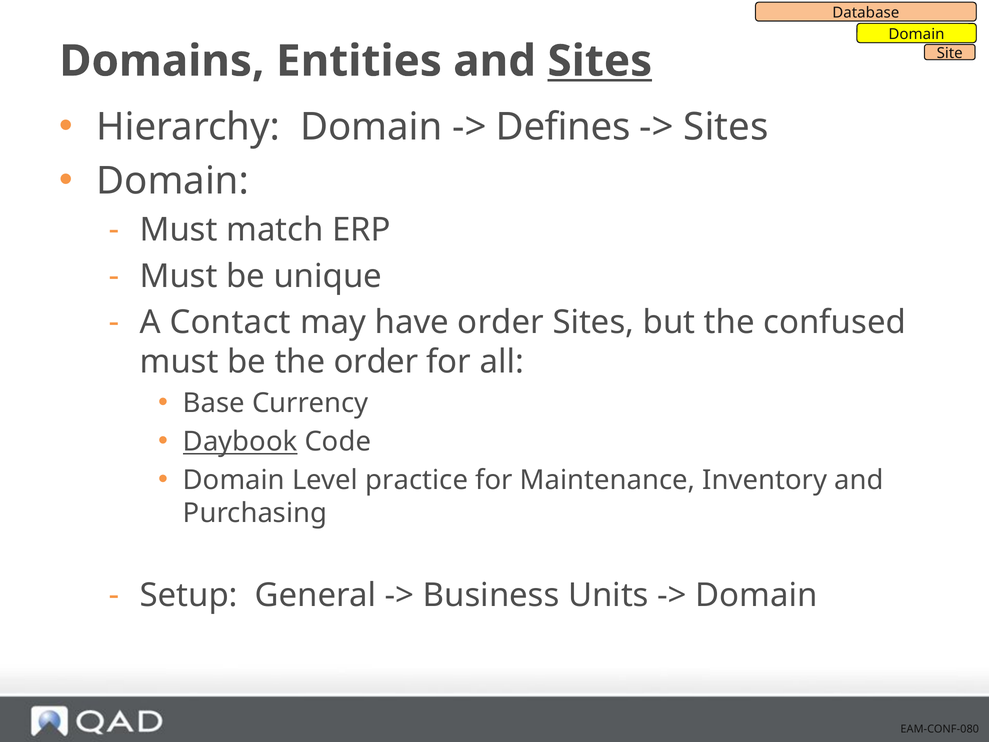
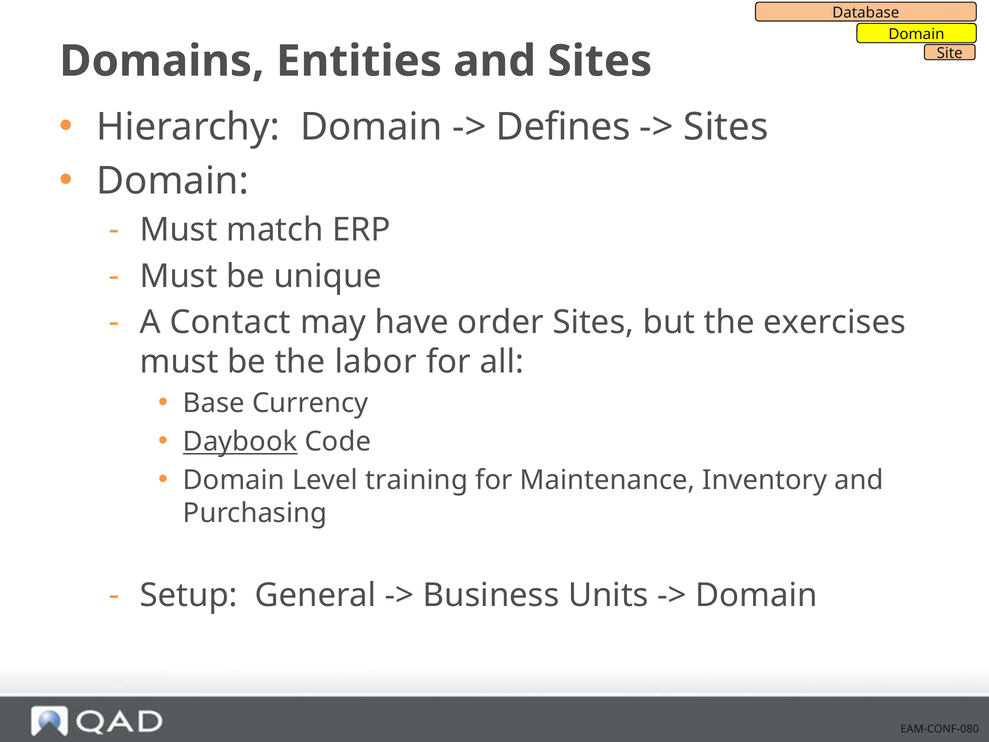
Sites at (600, 61) underline: present -> none
confused: confused -> exercises
the order: order -> labor
practice: practice -> training
